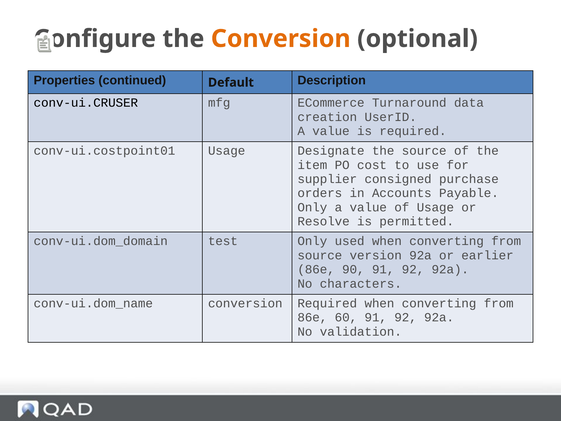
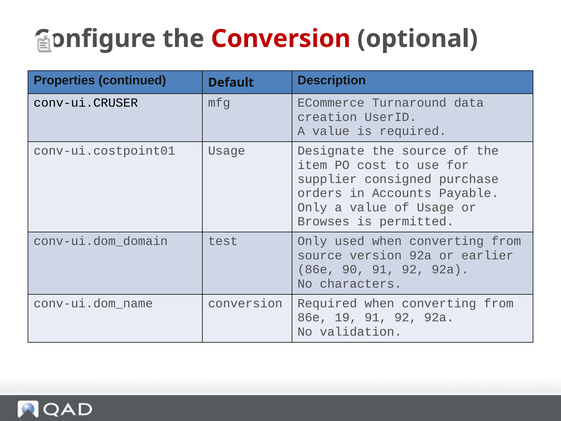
Conversion at (281, 39) colour: orange -> red
Resolve: Resolve -> Browses
60: 60 -> 19
